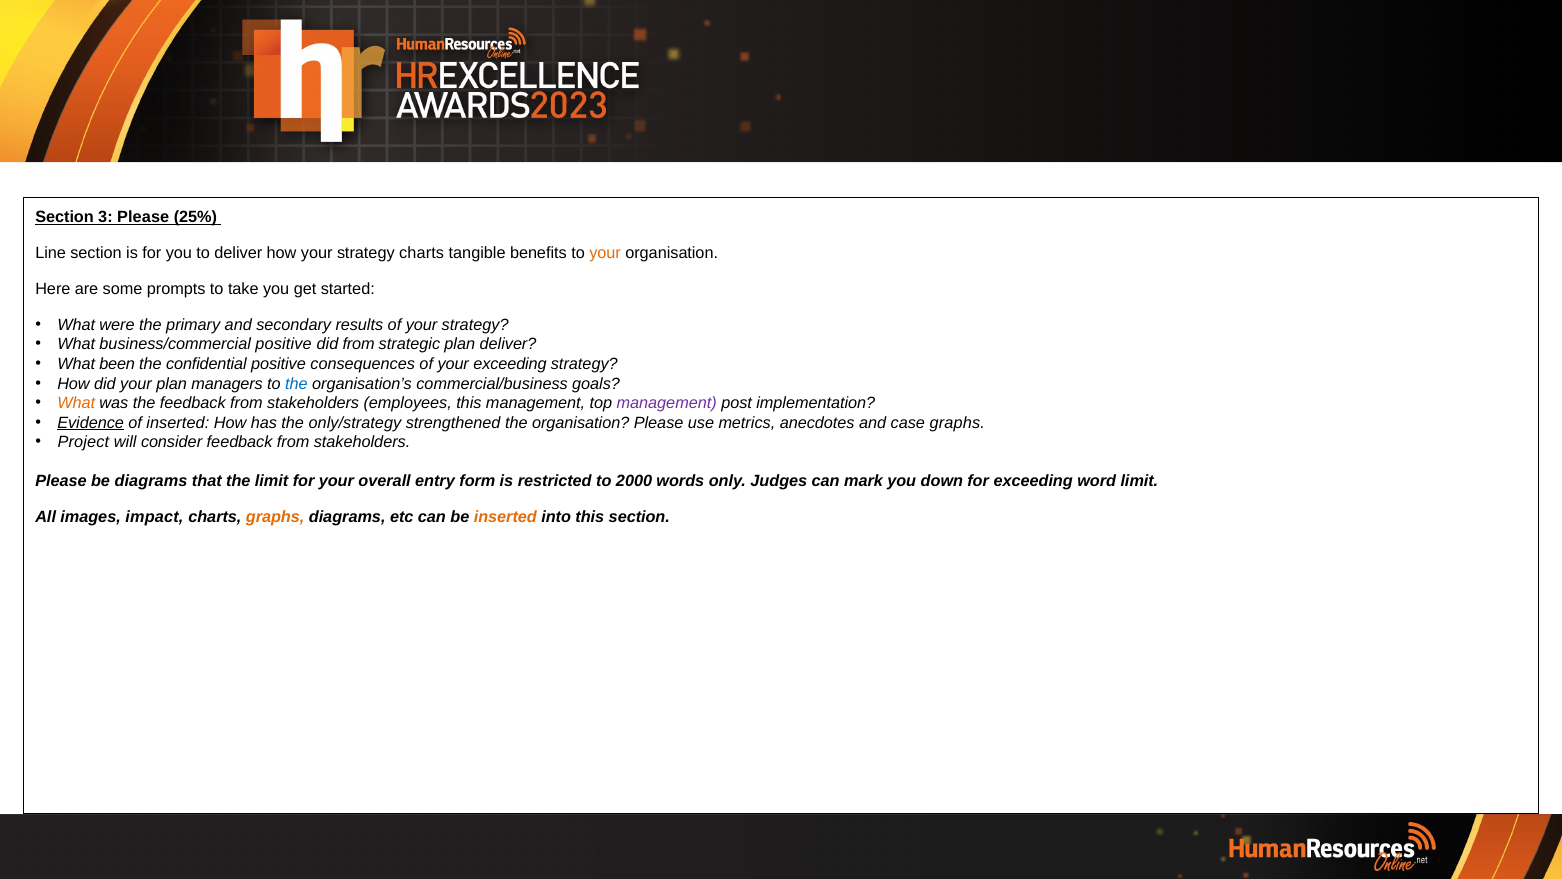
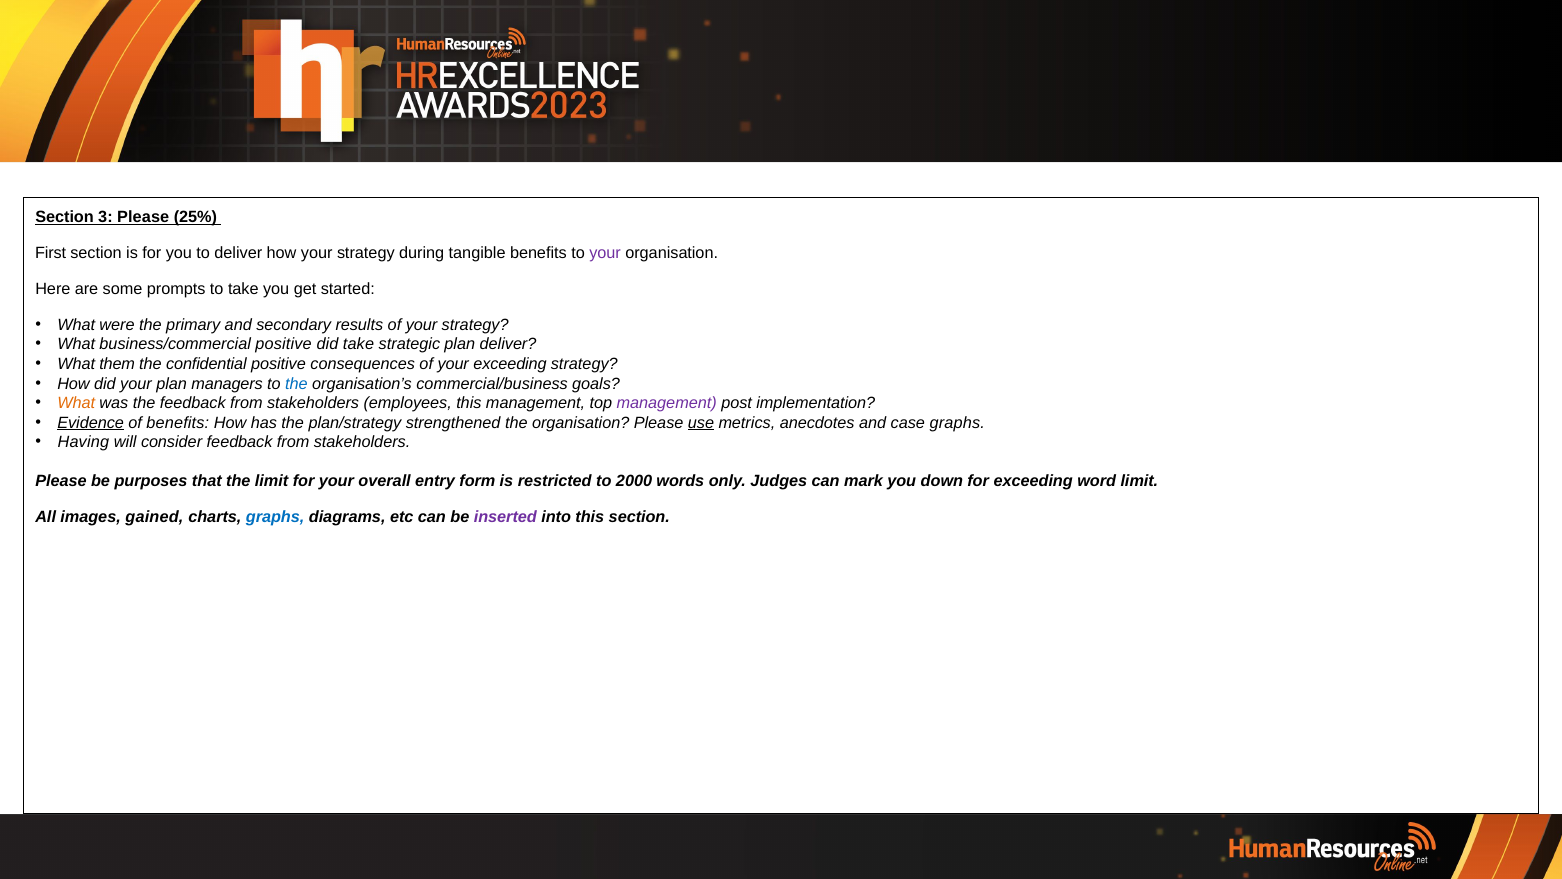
Line: Line -> First
strategy charts: charts -> during
your at (605, 253) colour: orange -> purple
did from: from -> take
been: been -> them
of inserted: inserted -> benefits
only/strategy: only/strategy -> plan/strategy
use underline: none -> present
Project: Project -> Having
be diagrams: diagrams -> purposes
impact: impact -> gained
graphs at (275, 517) colour: orange -> blue
inserted at (505, 517) colour: orange -> purple
